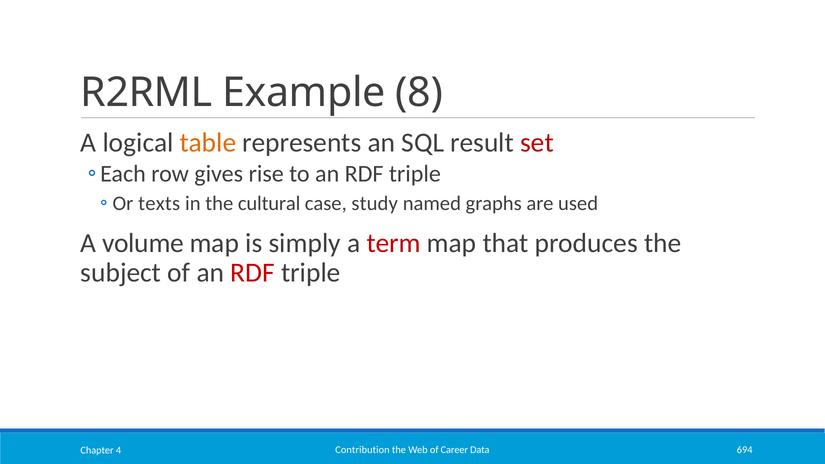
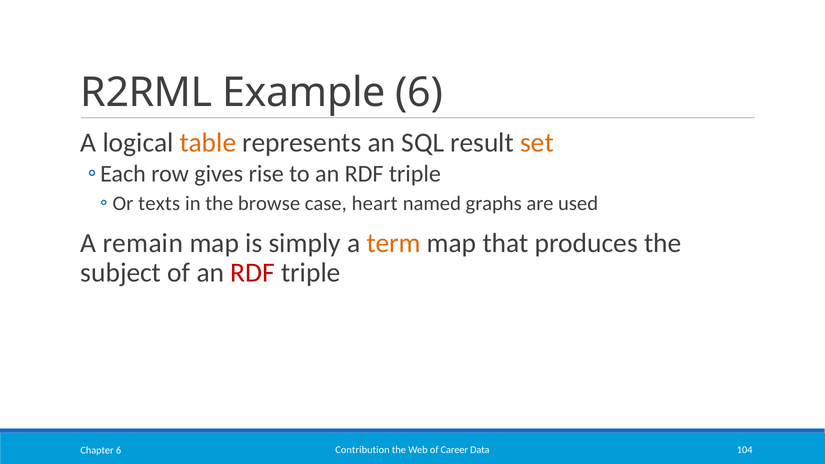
Example 8: 8 -> 6
set colour: red -> orange
cultural: cultural -> browse
study: study -> heart
volume: volume -> remain
term colour: red -> orange
694: 694 -> 104
Chapter 4: 4 -> 6
